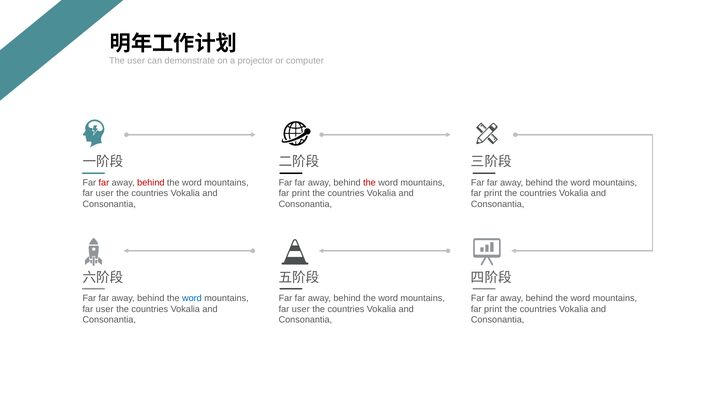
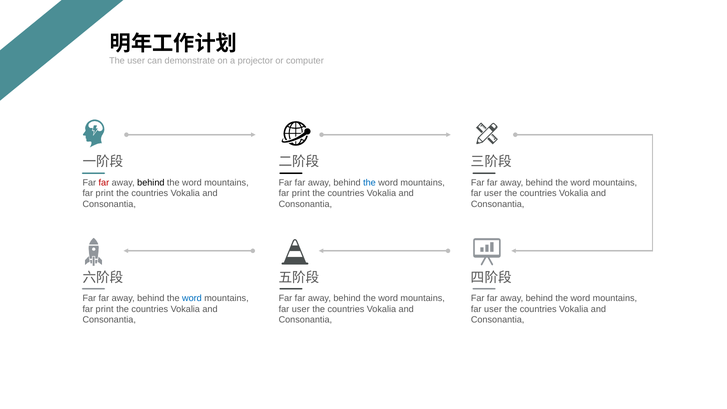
behind at (151, 183) colour: red -> black
the at (369, 183) colour: red -> blue
user at (105, 193): user -> print
print at (493, 193): print -> user
user at (105, 309): user -> print
print at (493, 309): print -> user
